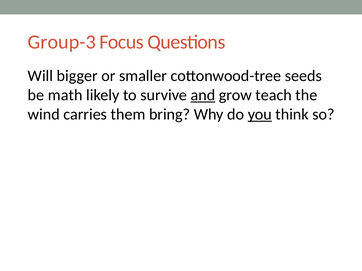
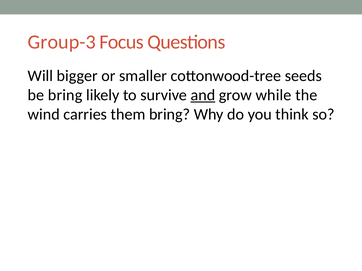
be math: math -> bring
teach: teach -> while
you underline: present -> none
